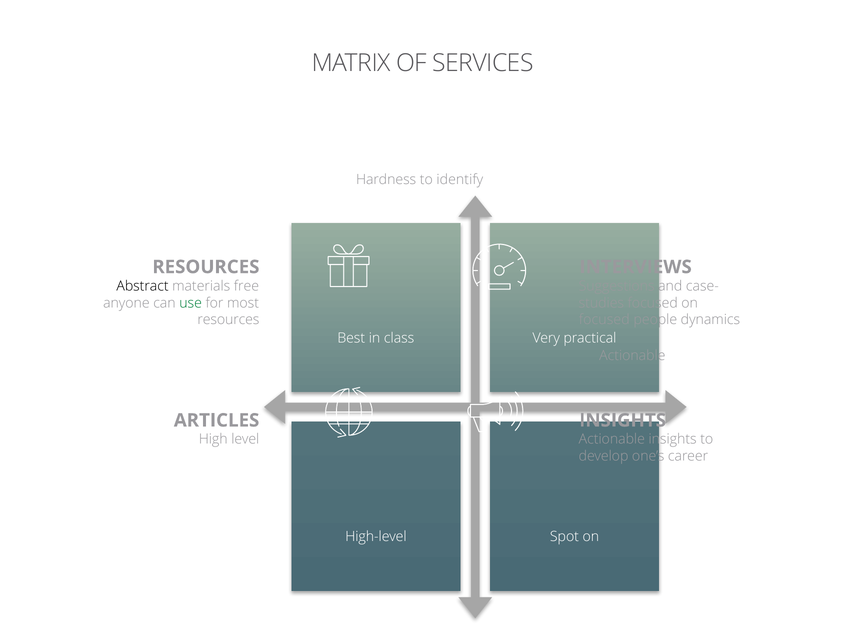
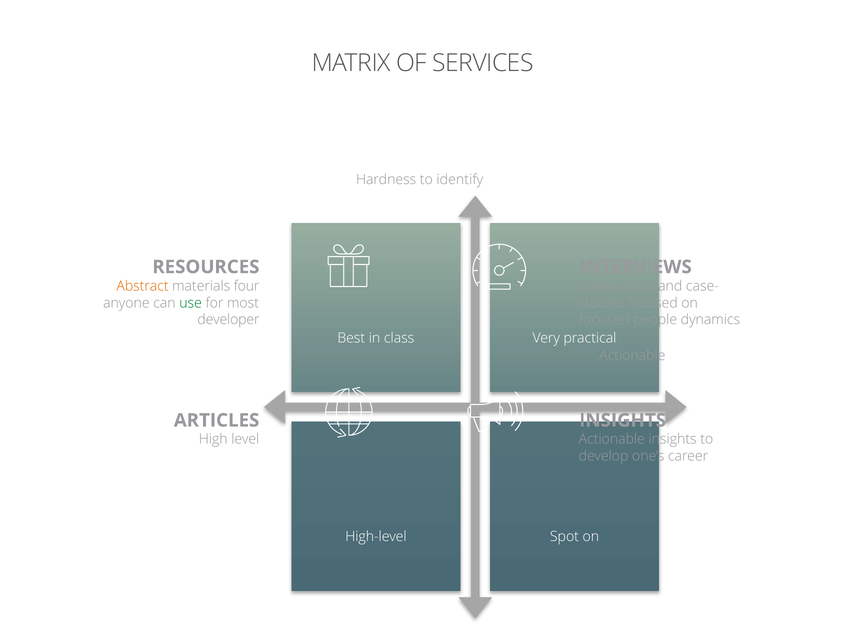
Abstract colour: black -> orange
free: free -> four
resources at (228, 320): resources -> developer
